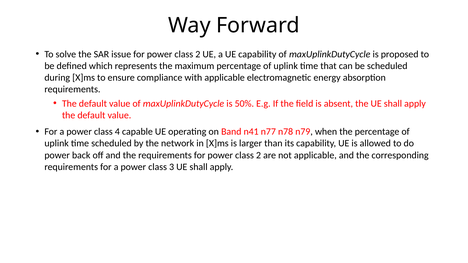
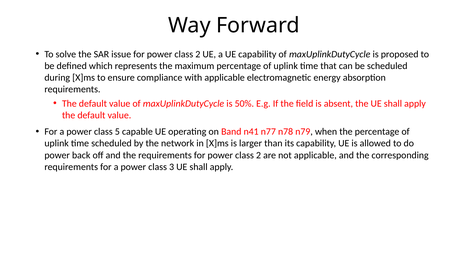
4: 4 -> 5
